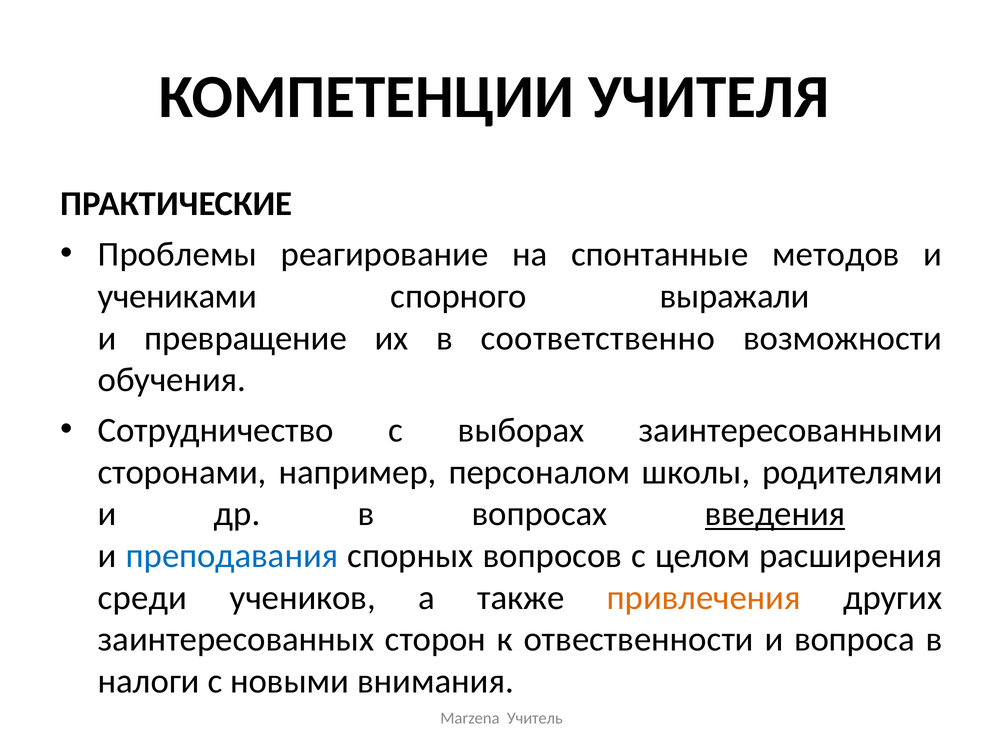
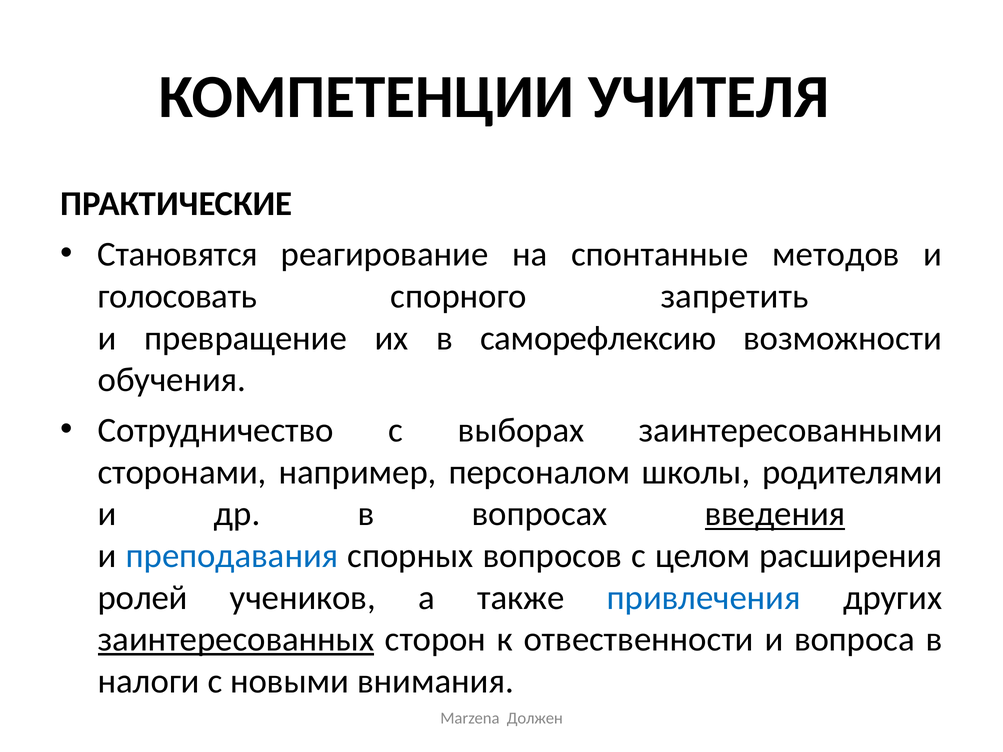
Проблемы: Проблемы -> Становятся
учениками: учениками -> голосовать
выражали: выражали -> запретить
соответственно: соответственно -> саморефлексию
среди: среди -> ролей
привлечения colour: orange -> blue
заинтересованных underline: none -> present
Учитель: Учитель -> Должен
